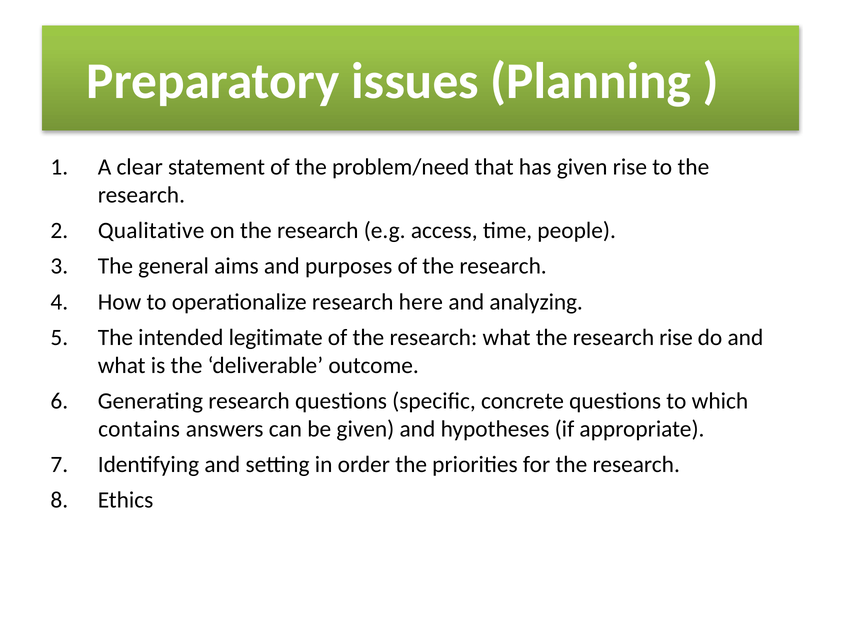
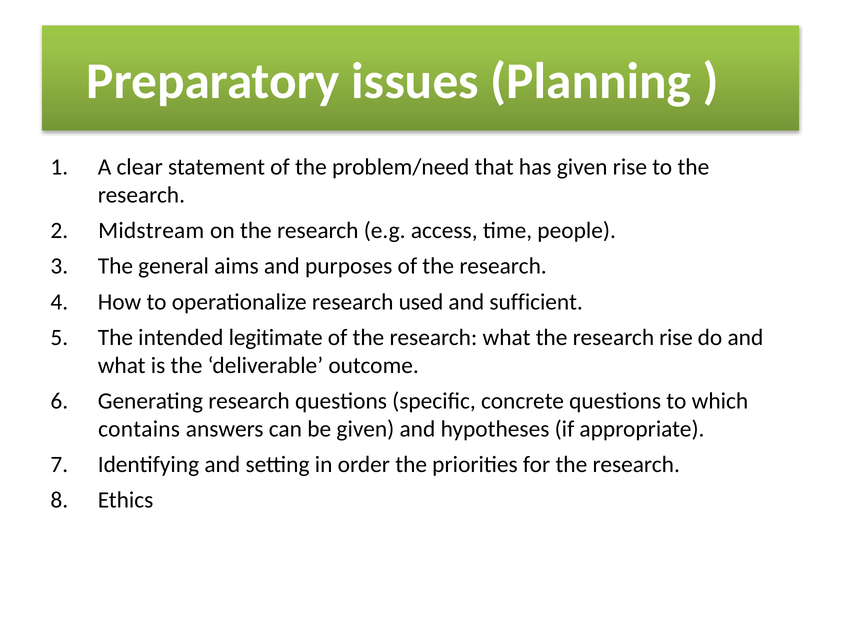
Qualitative: Qualitative -> Midstream
here: here -> used
analyzing: analyzing -> sufficient
